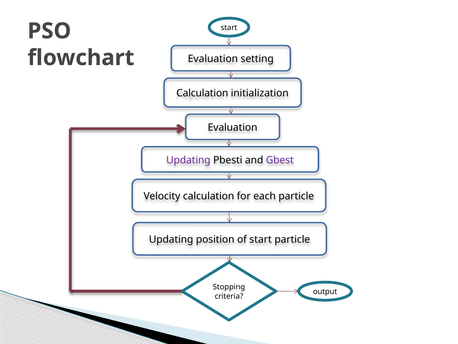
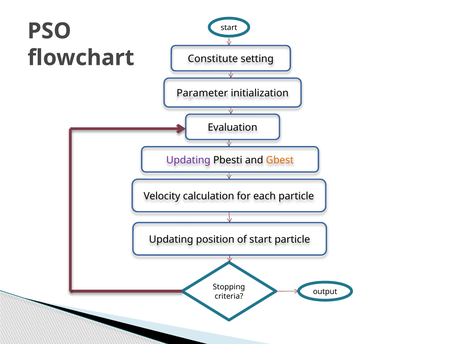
Evaluation at (213, 59): Evaluation -> Constitute
Calculation at (202, 93): Calculation -> Parameter
Gbest colour: purple -> orange
